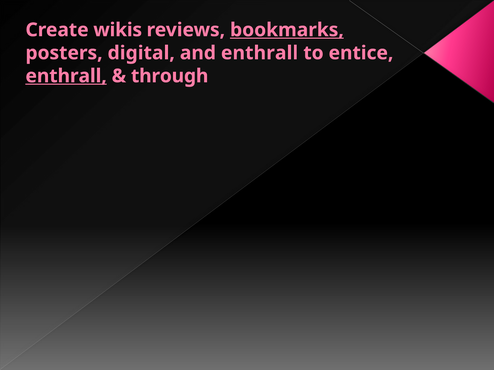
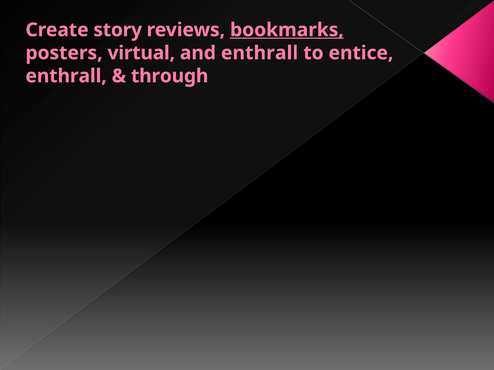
wikis: wikis -> story
digital: digital -> virtual
enthrall at (66, 76) underline: present -> none
